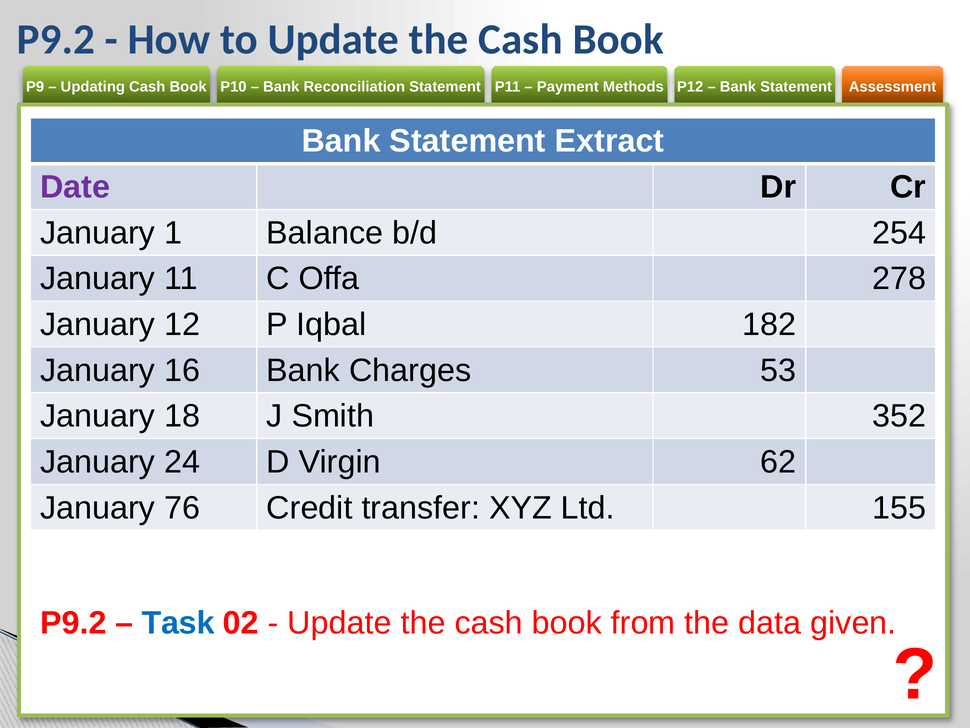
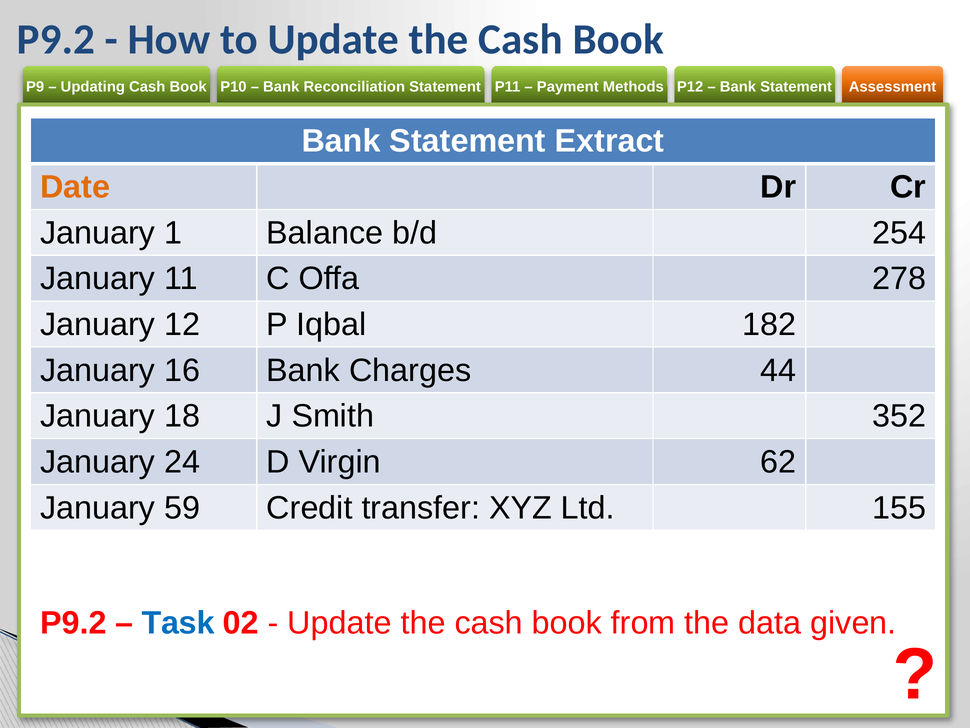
Date colour: purple -> orange
53: 53 -> 44
76: 76 -> 59
